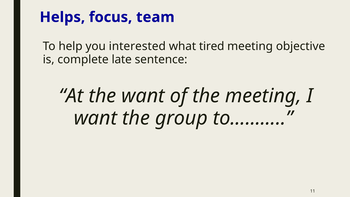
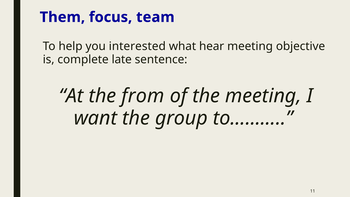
Helps: Helps -> Them
tired: tired -> hear
the want: want -> from
